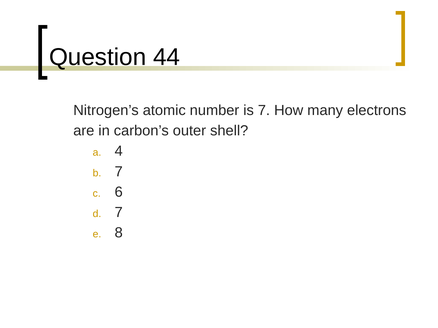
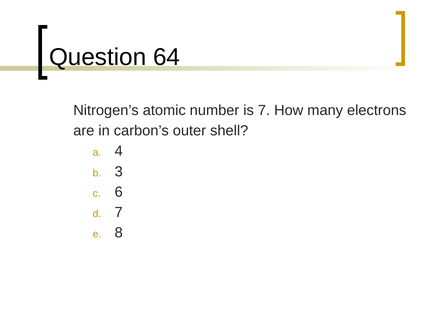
44: 44 -> 64
7 at (119, 172): 7 -> 3
